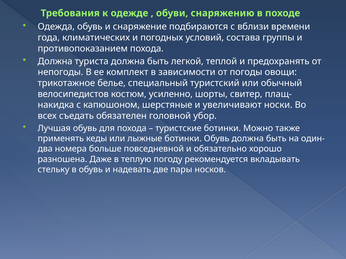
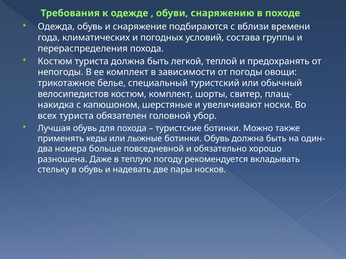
противопоказанием: противопоказанием -> перераспределения
Должна at (55, 61): Должна -> Костюм
костюм усиленно: усиленно -> комплект
всех съедать: съедать -> туриста
